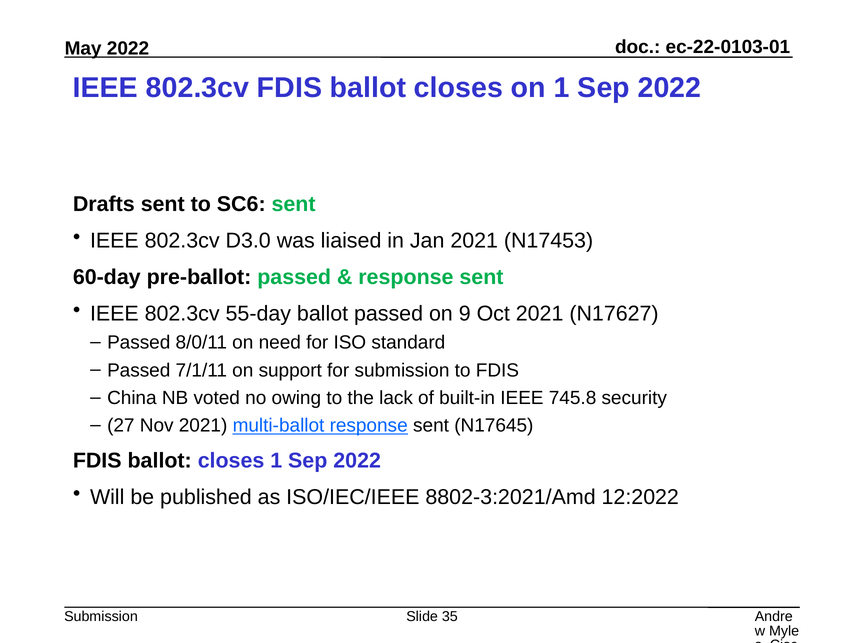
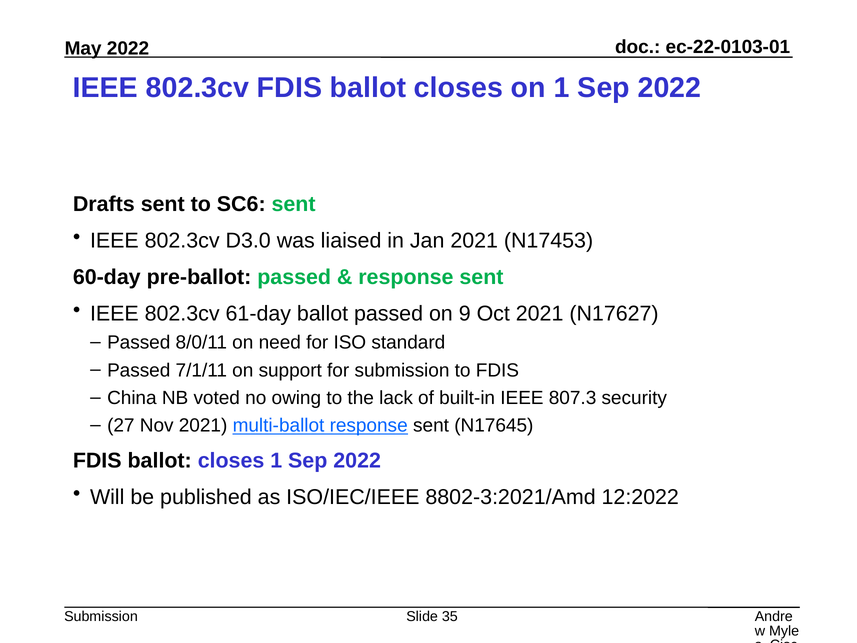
55-day: 55-day -> 61-day
745.8: 745.8 -> 807.3
